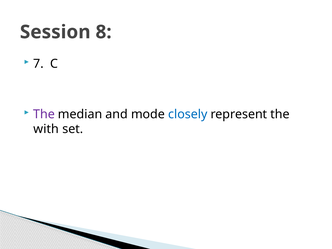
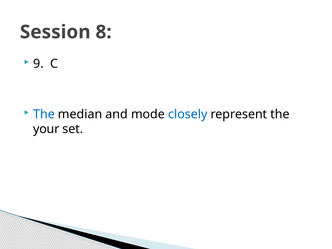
7: 7 -> 9
The at (44, 114) colour: purple -> blue
with: with -> your
